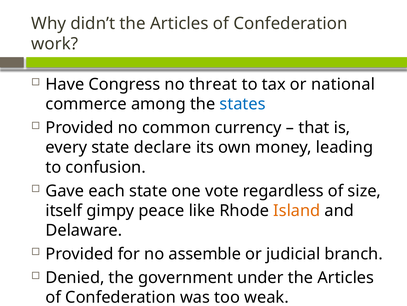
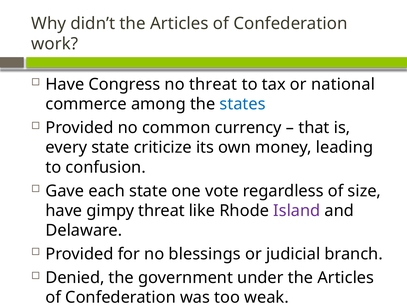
declare: declare -> criticize
itself at (64, 210): itself -> have
gimpy peace: peace -> threat
Island colour: orange -> purple
assemble: assemble -> blessings
